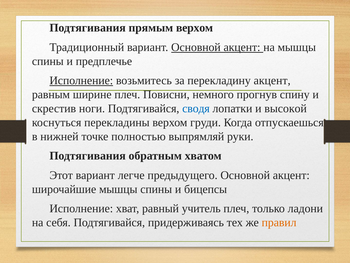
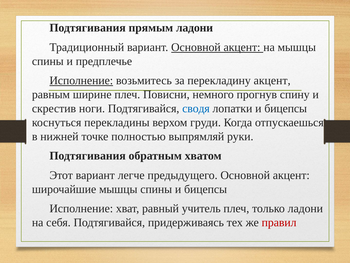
прямым верхом: верхом -> ладони
лопатки и высокой: высокой -> бицепсы
правил colour: orange -> red
